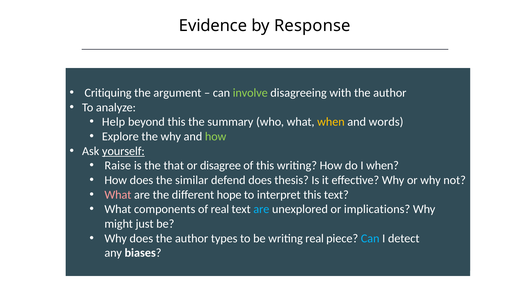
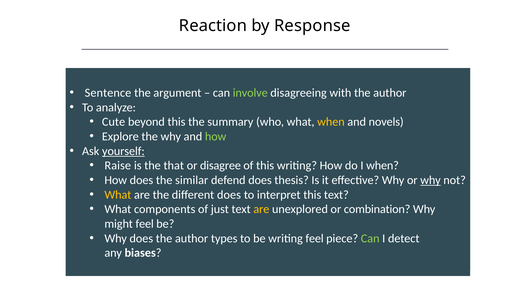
Evidence: Evidence -> Reaction
Critiquing: Critiquing -> Sentence
Help: Help -> Cute
words: words -> novels
why at (431, 180) underline: none -> present
What at (118, 195) colour: pink -> yellow
different hope: hope -> does
of real: real -> just
are at (261, 209) colour: light blue -> yellow
implications: implications -> combination
might just: just -> feel
writing real: real -> feel
Can at (370, 239) colour: light blue -> light green
